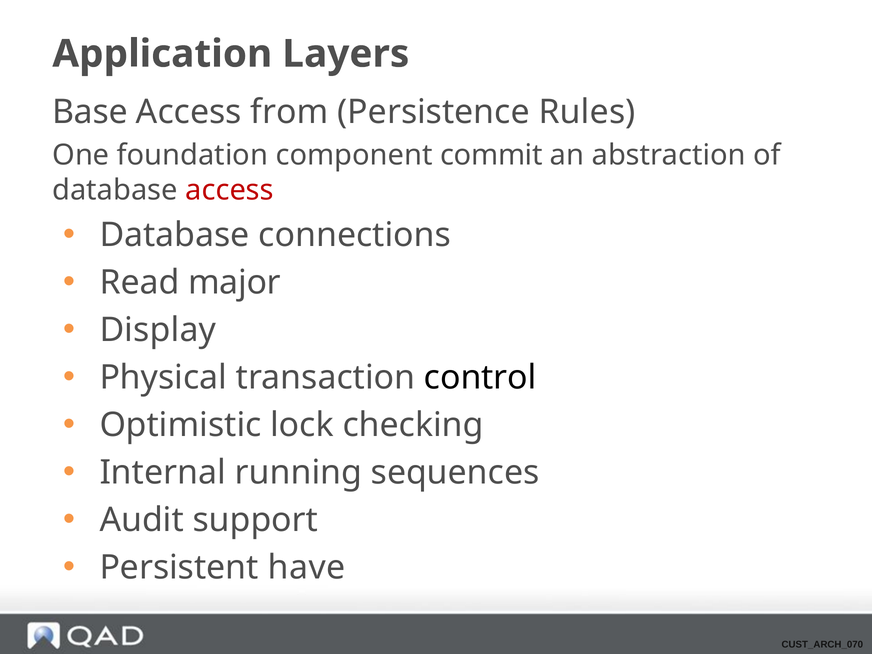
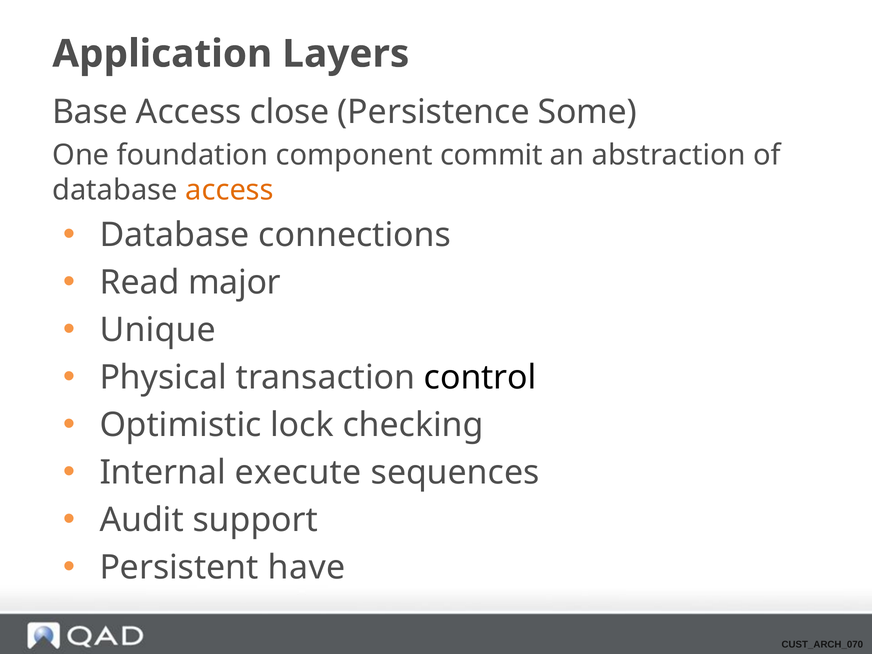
from: from -> close
Rules: Rules -> Some
access at (230, 190) colour: red -> orange
Display: Display -> Unique
running: running -> execute
